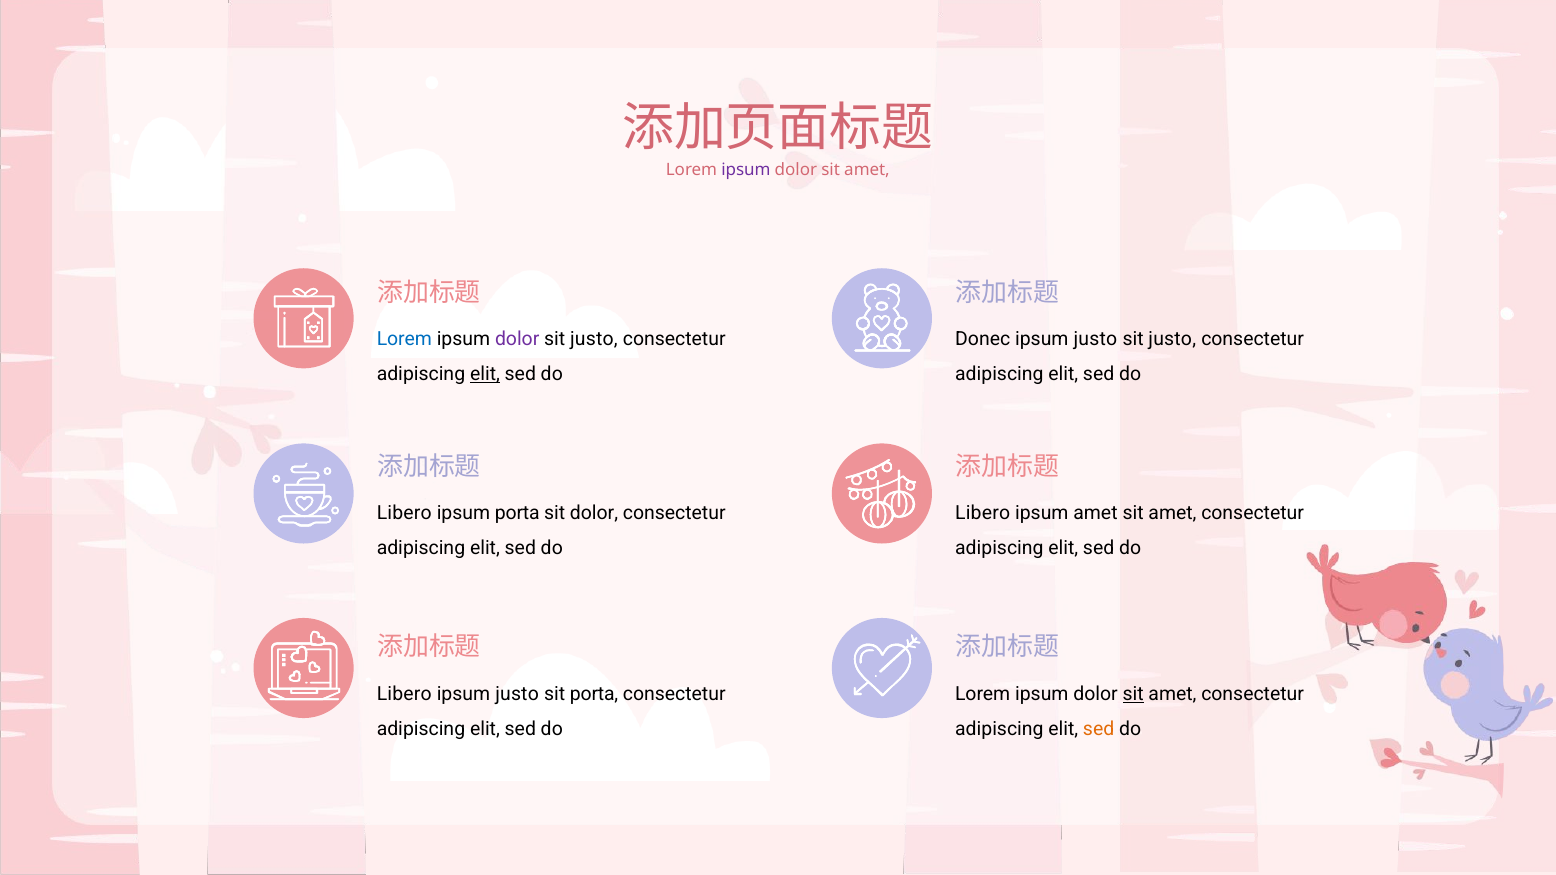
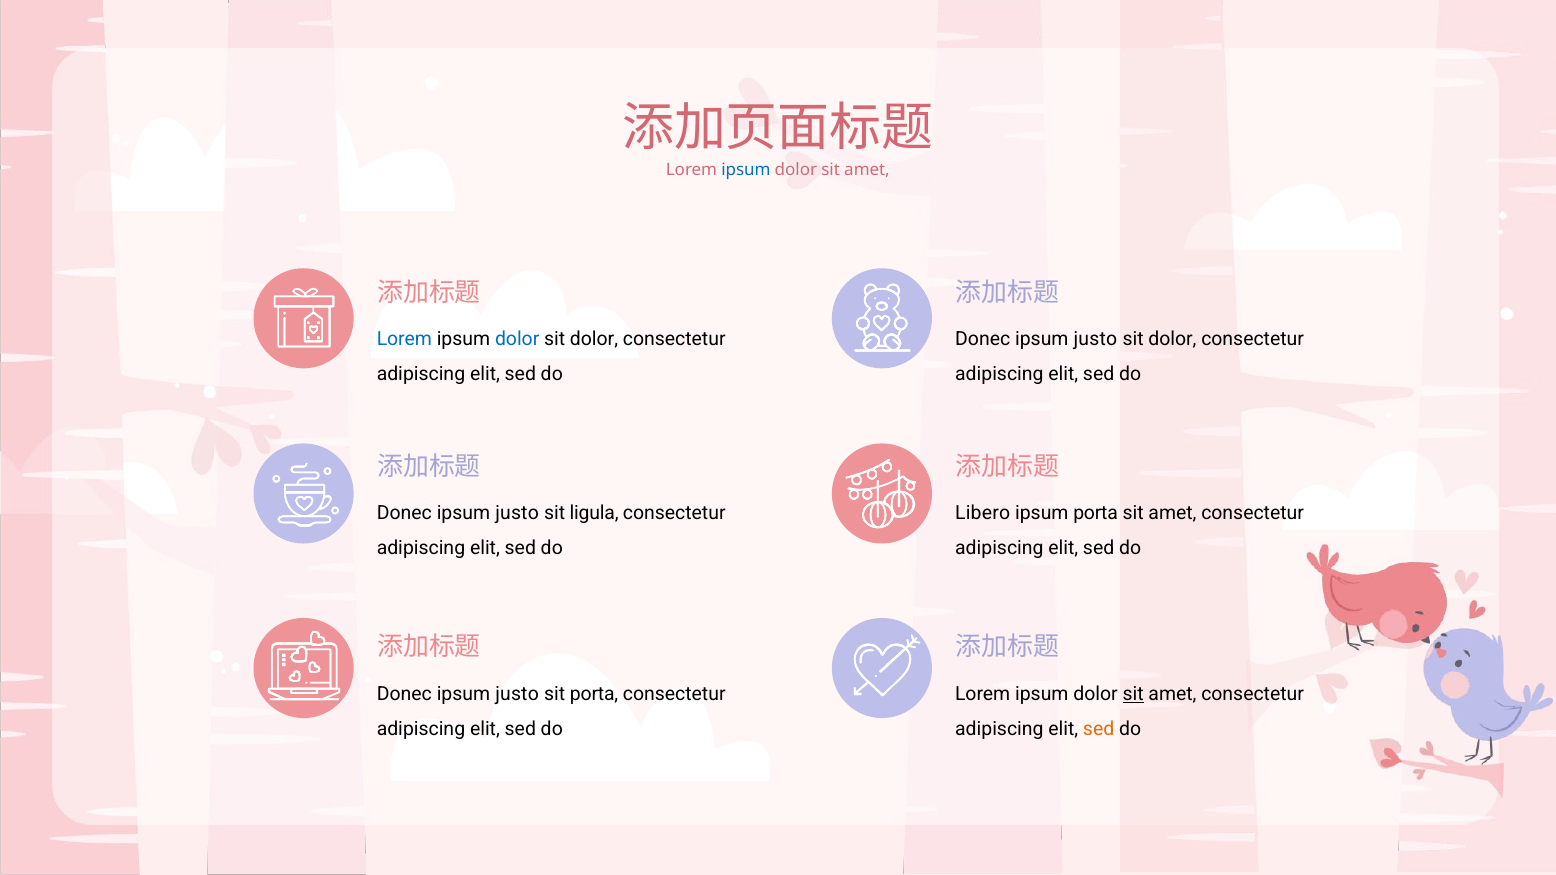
ipsum at (746, 170) colour: purple -> blue
dolor at (517, 339) colour: purple -> blue
justo at (594, 339): justo -> dolor
justo at (1172, 339): justo -> dolor
elit at (485, 374) underline: present -> none
Libero at (404, 514): Libero -> Donec
porta at (517, 514): porta -> justo
sit dolor: dolor -> ligula
ipsum amet: amet -> porta
Libero at (404, 694): Libero -> Donec
